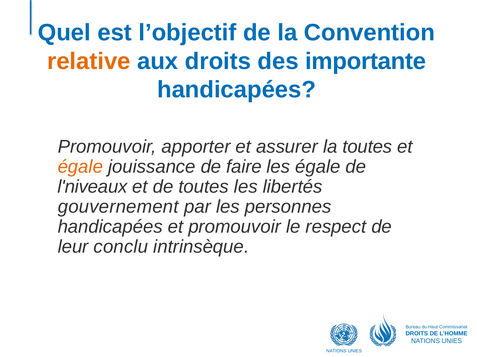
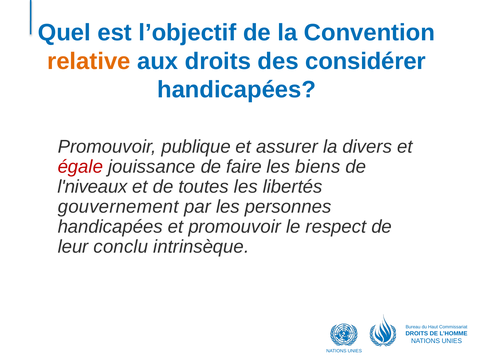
importante: importante -> considérer
apporter: apporter -> publique
la toutes: toutes -> divers
égale at (80, 167) colour: orange -> red
les égale: égale -> biens
